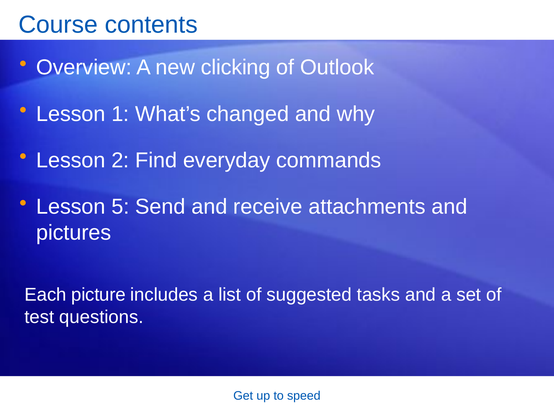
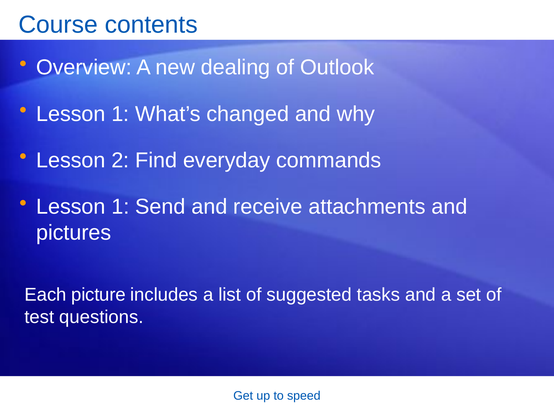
clicking: clicking -> dealing
5 at (120, 206): 5 -> 1
